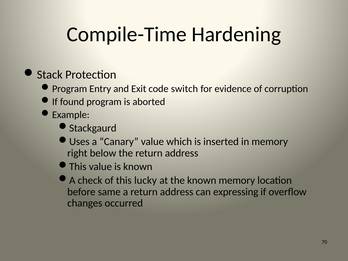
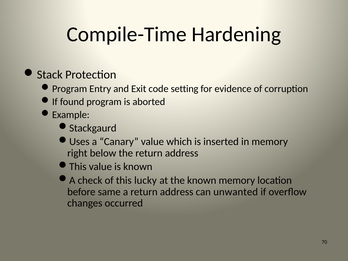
switch: switch -> setting
expressing: expressing -> unwanted
